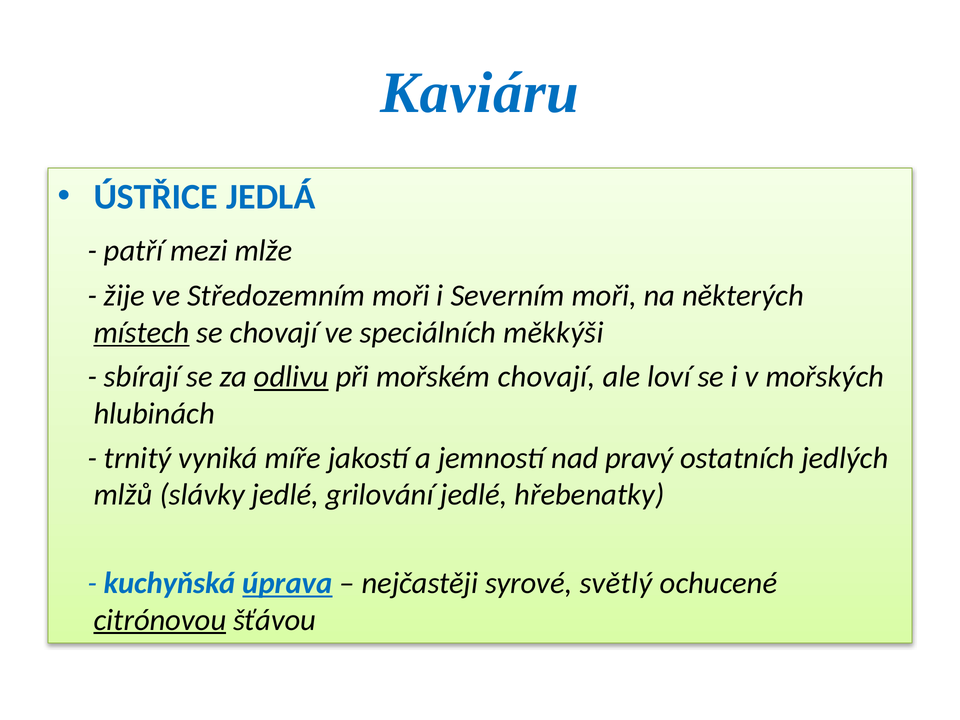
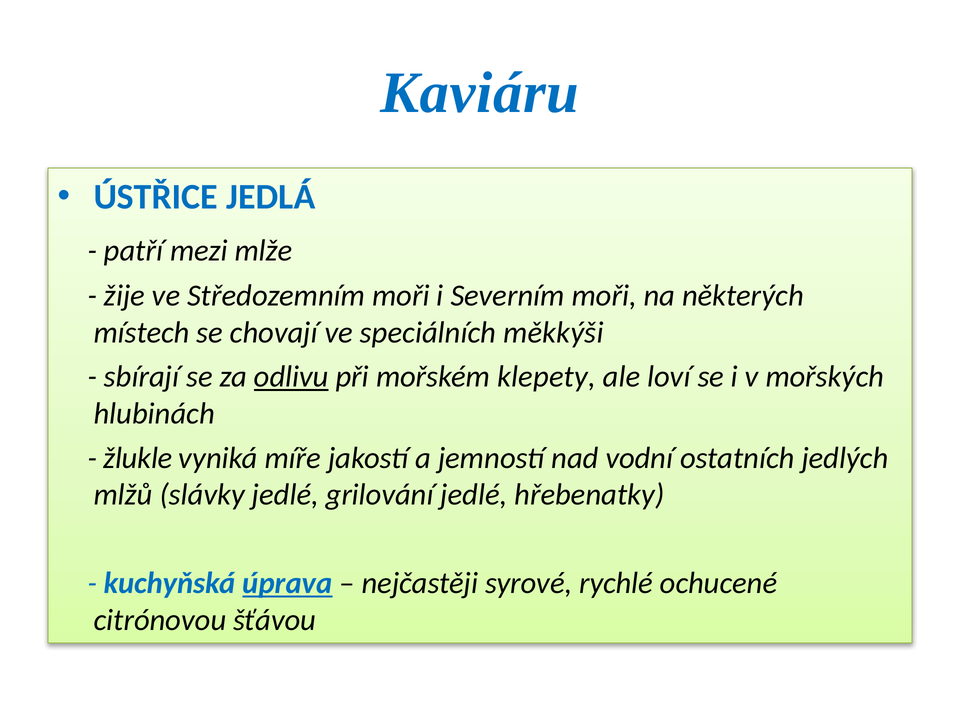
místech underline: present -> none
mořském chovají: chovají -> klepety
trnitý: trnitý -> žlukle
pravý: pravý -> vodní
světlý: světlý -> rychlé
citrónovou underline: present -> none
